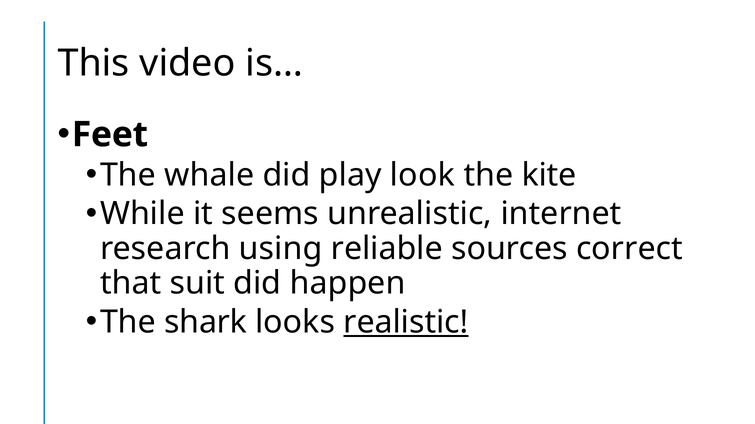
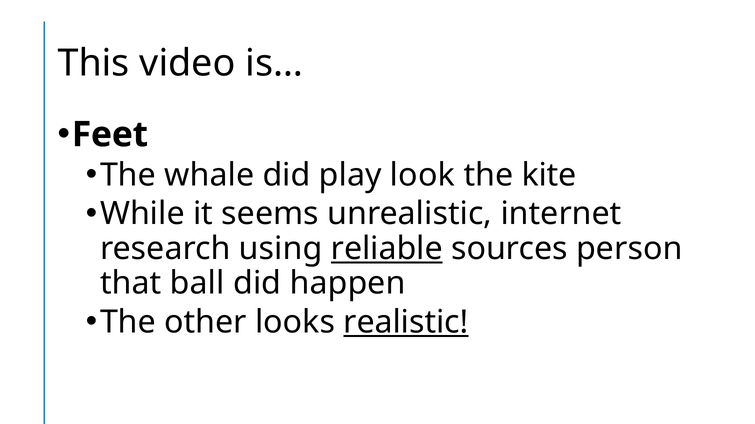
reliable underline: none -> present
correct: correct -> person
suit: suit -> ball
shark: shark -> other
